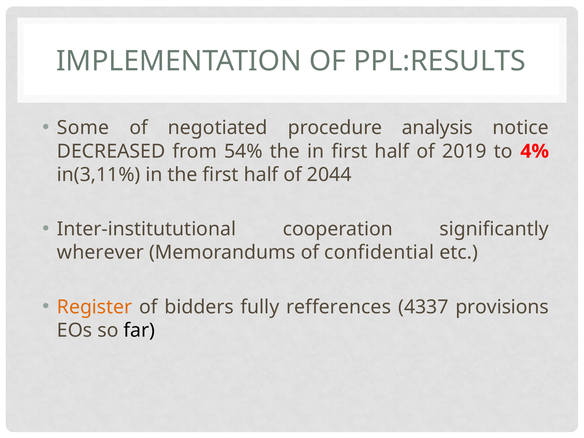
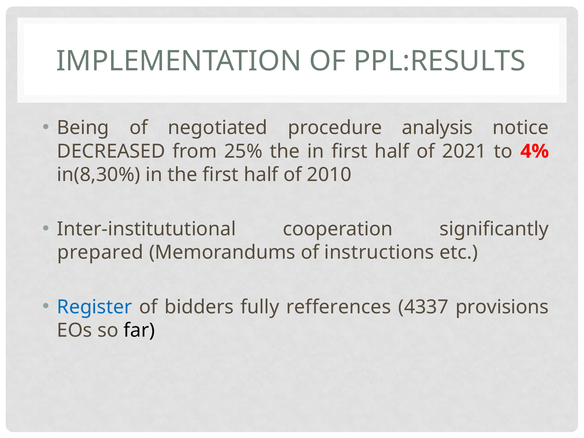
Some: Some -> Being
54%: 54% -> 25%
2019: 2019 -> 2021
in(3,11%: in(3,11% -> in(8,30%
2044: 2044 -> 2010
wherever: wherever -> prepared
confidential: confidential -> instructions
Register colour: orange -> blue
